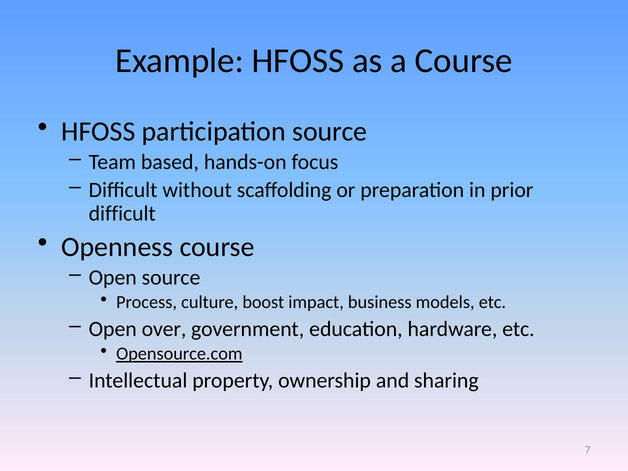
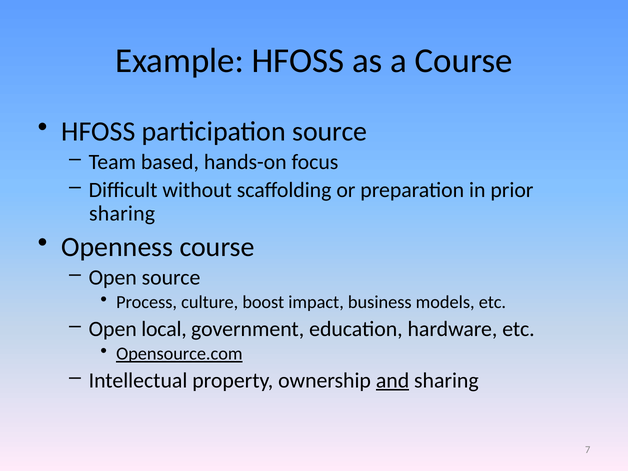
difficult at (122, 214): difficult -> sharing
over: over -> local
and underline: none -> present
